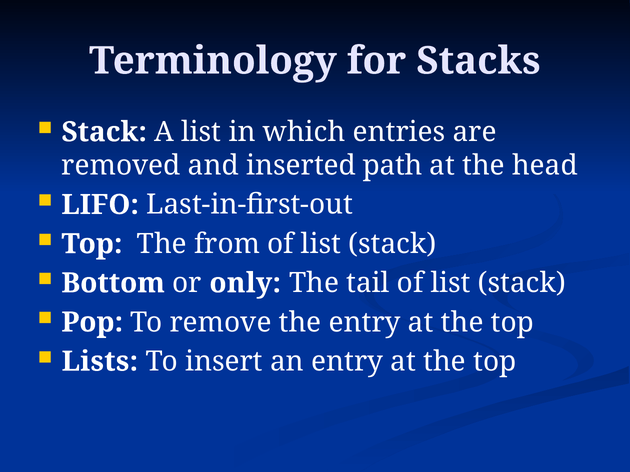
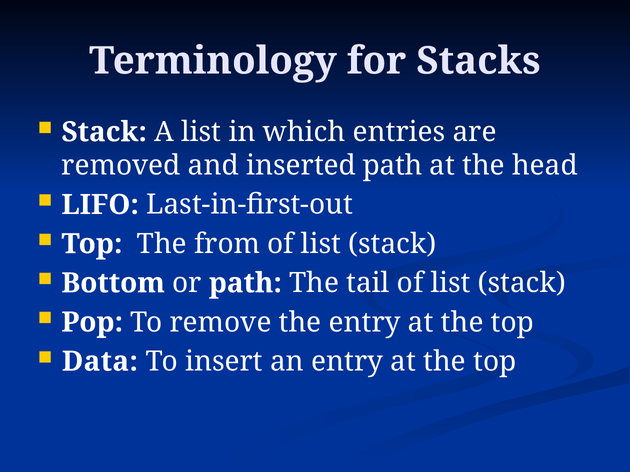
or only: only -> path
Lists: Lists -> Data
